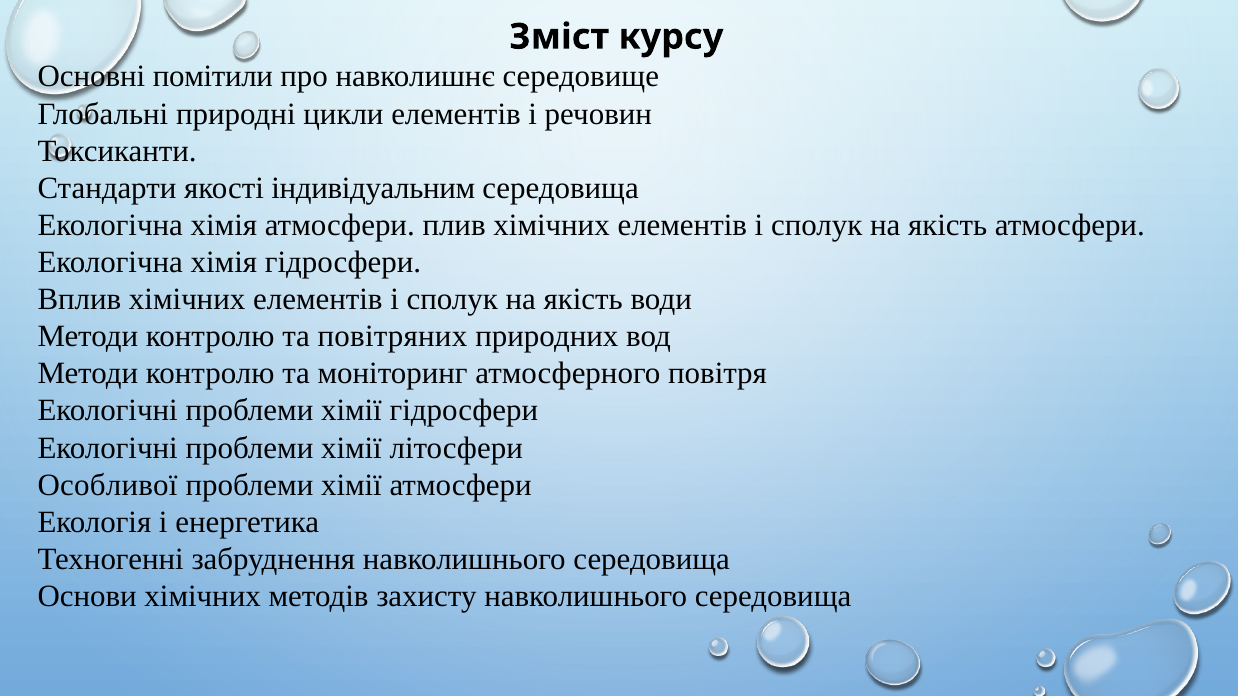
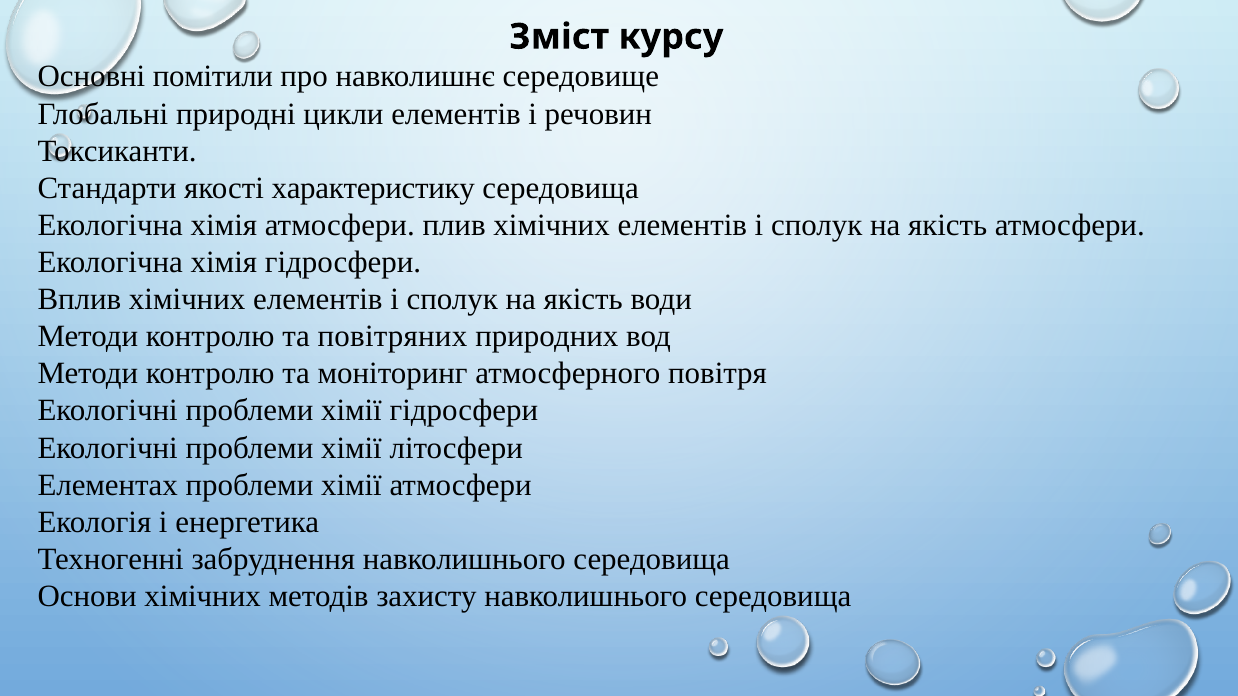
індивідуальним: індивідуальним -> характеристику
Особливої: Особливої -> Елементах
